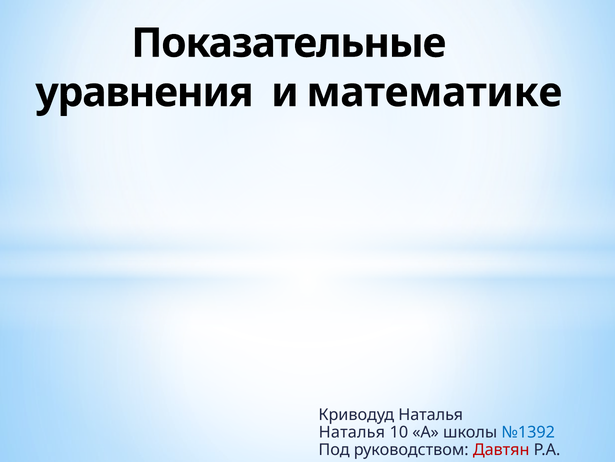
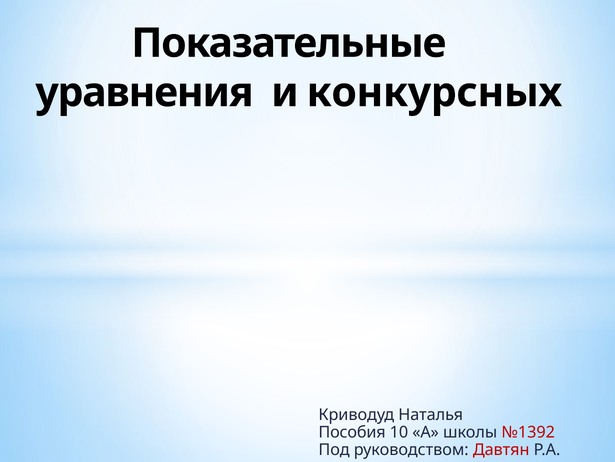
математике: математике -> конкурсных
Наталья at (352, 432): Наталья -> Пособия
№1392 colour: blue -> red
